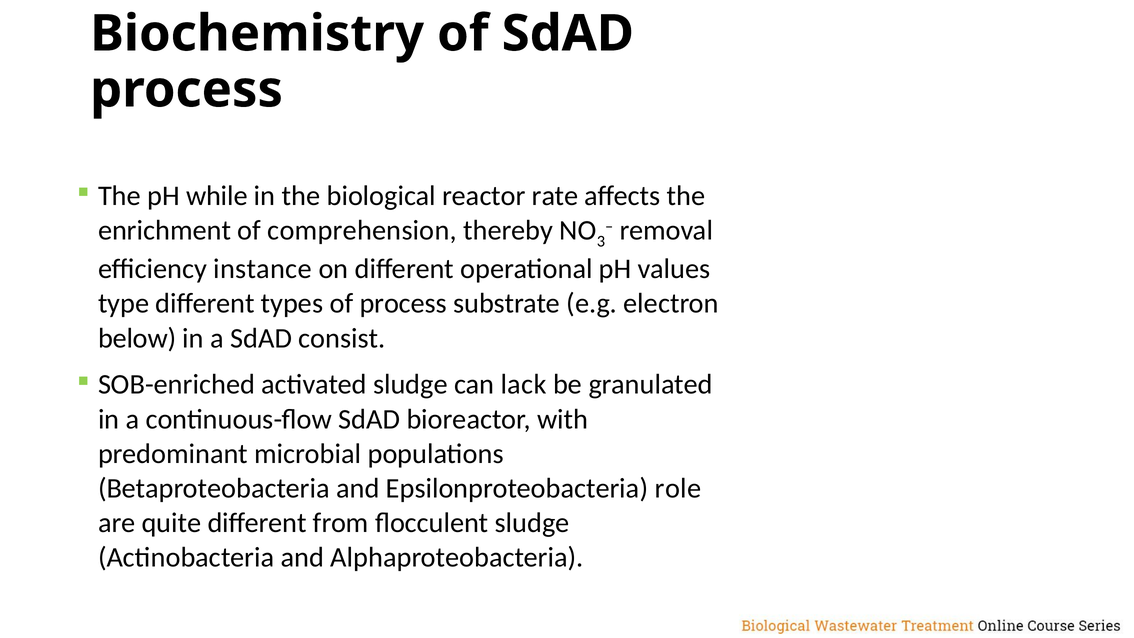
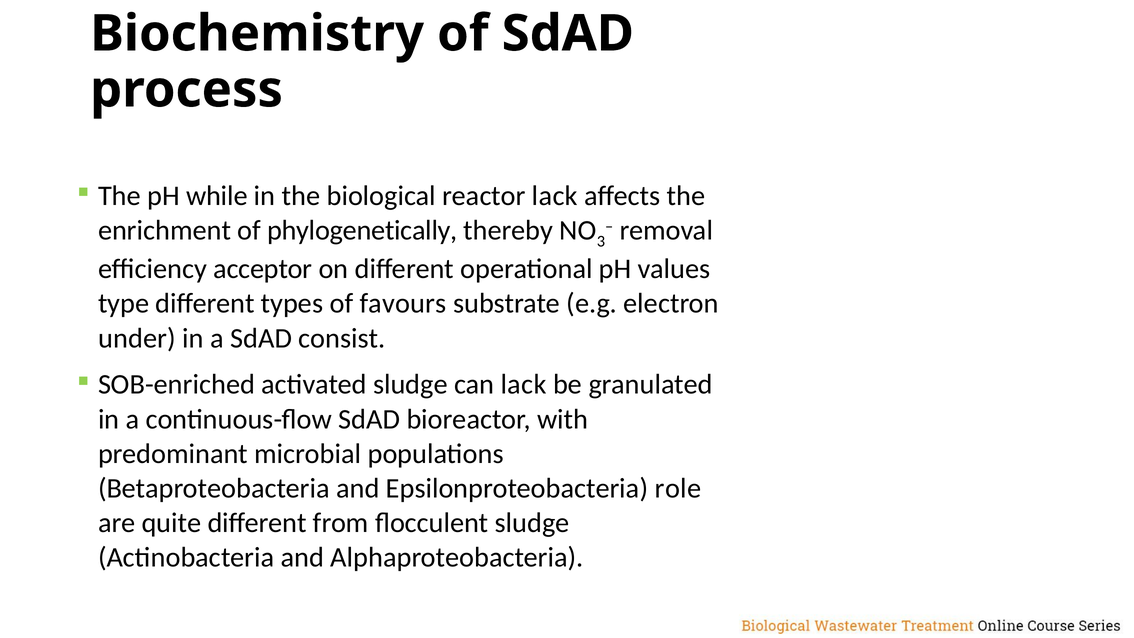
reactor rate: rate -> lack
comprehension: comprehension -> phylogenetically
instance: instance -> acceptor
of process: process -> favours
below: below -> under
